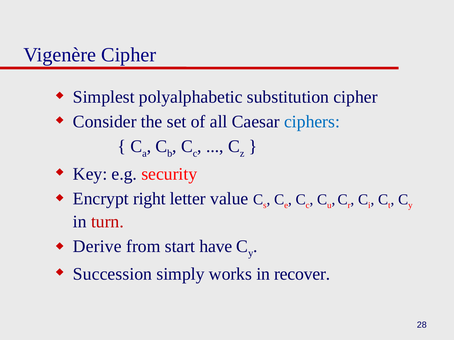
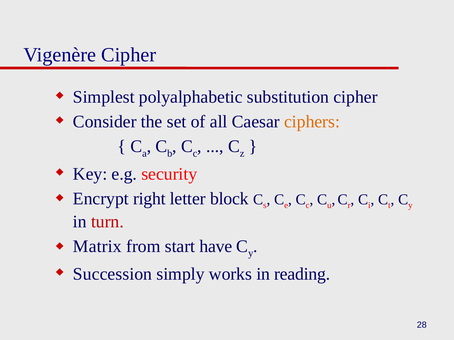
ciphers colour: blue -> orange
value: value -> block
Derive: Derive -> Matrix
recover: recover -> reading
